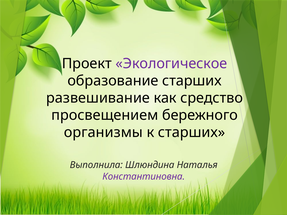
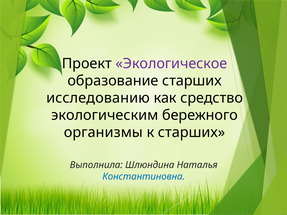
развешивание: развешивание -> исследованию
просвещением: просвещением -> экологическим
Константиновна colour: purple -> blue
